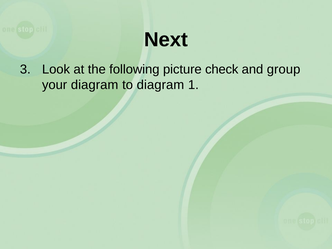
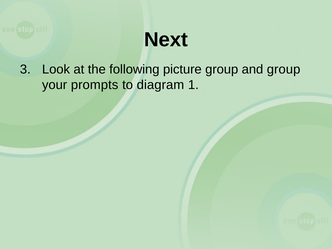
picture check: check -> group
your diagram: diagram -> prompts
